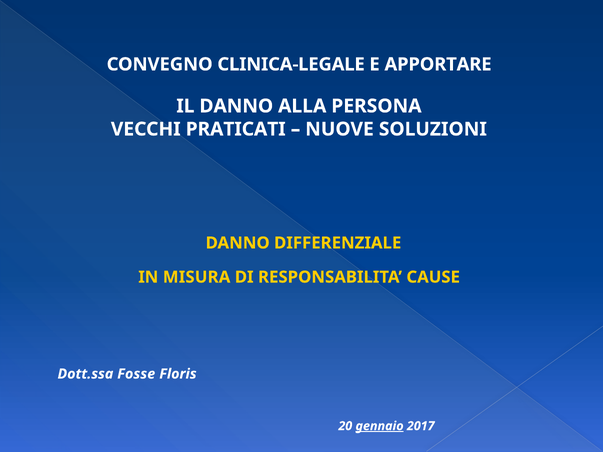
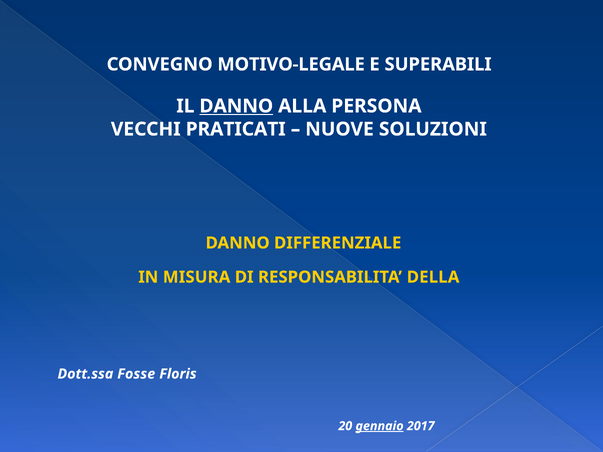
CLINICA-LEGALE: CLINICA-LEGALE -> MOTIVO-LEGALE
APPORTARE: APPORTARE -> SUPERABILI
DANNO at (236, 106) underline: none -> present
CAUSE: CAUSE -> DELLA
